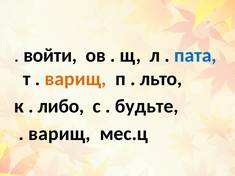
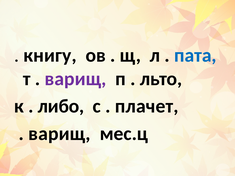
войти: войти -> книгу
варищ at (75, 79) colour: orange -> purple
будьте: будьте -> плачет
